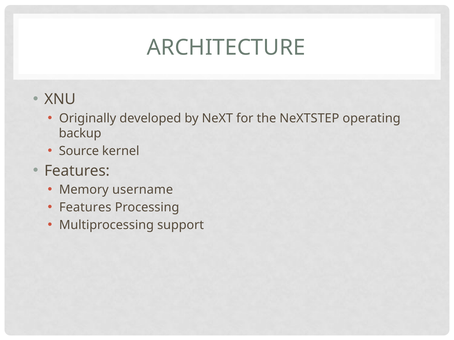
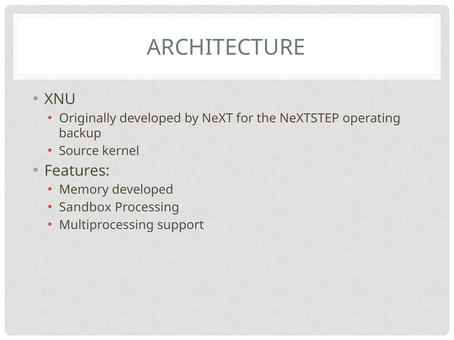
Memory username: username -> developed
Features at (85, 208): Features -> Sandbox
